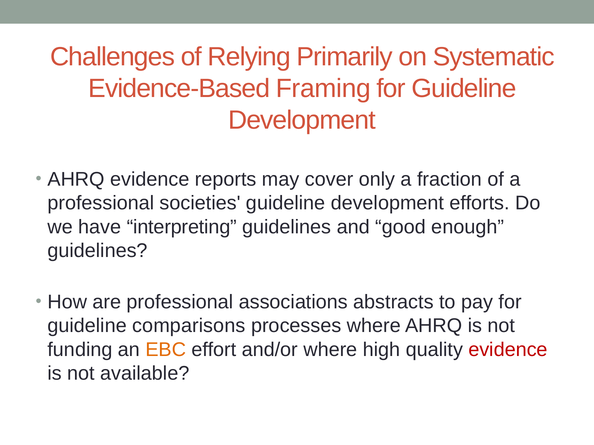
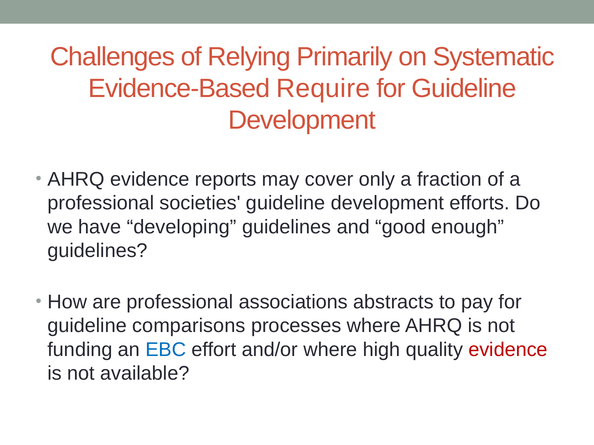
Framing: Framing -> Require
interpreting: interpreting -> developing
EBC colour: orange -> blue
